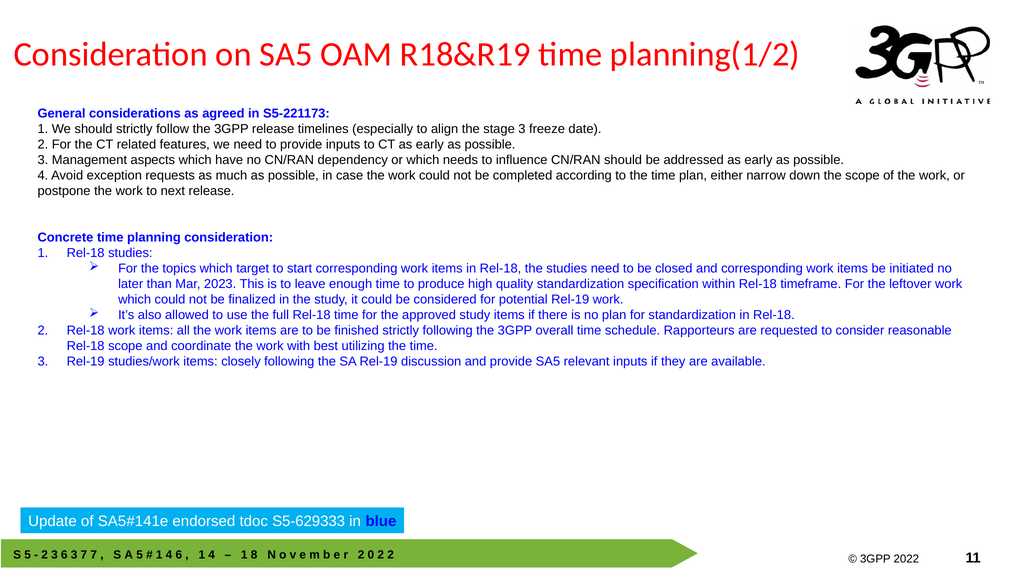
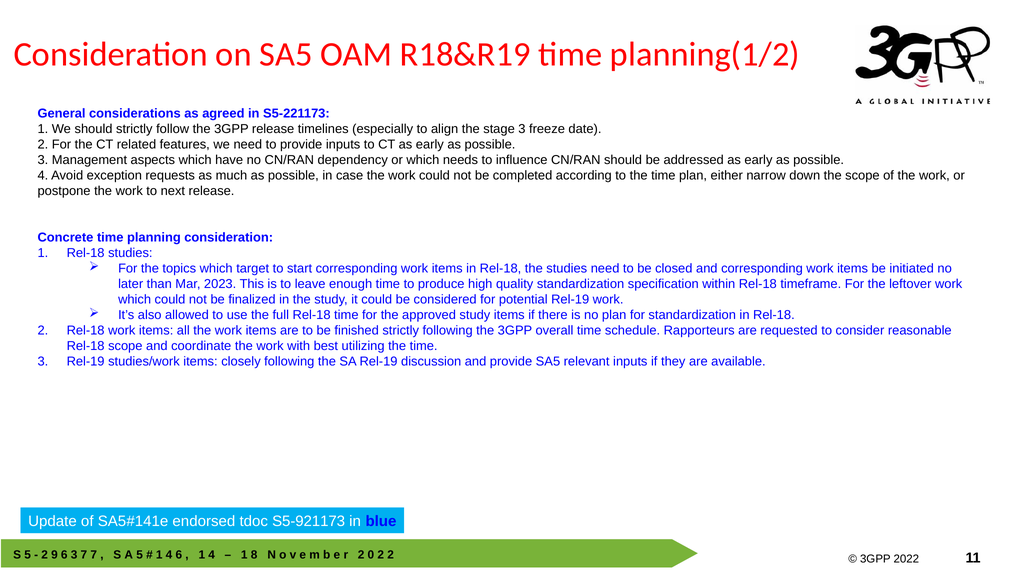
S5-629333: S5-629333 -> S5-921173
2 3: 3 -> 9
